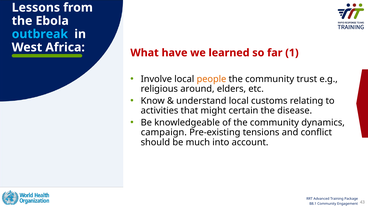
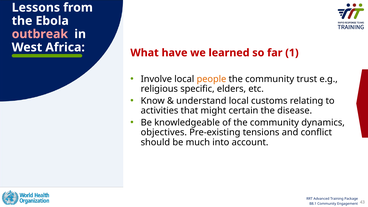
outbreak colour: light blue -> pink
around: around -> specific
campaign: campaign -> objectives
